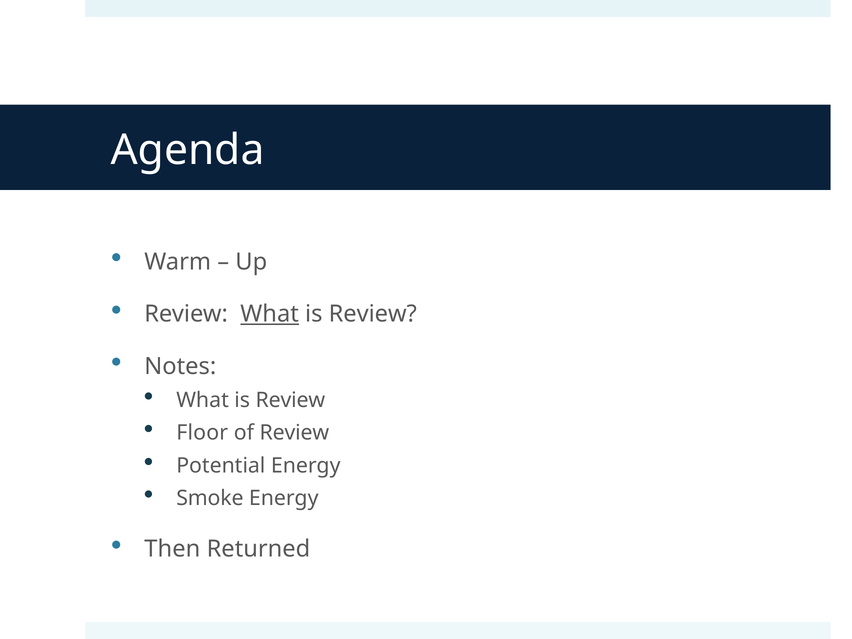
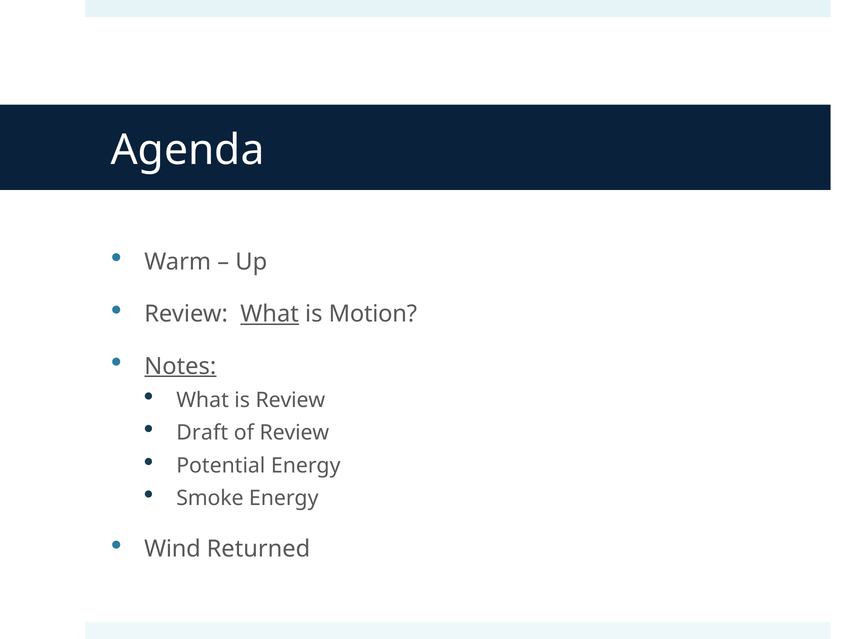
Review at (373, 314): Review -> Motion
Notes underline: none -> present
Floor: Floor -> Draft
Then: Then -> Wind
